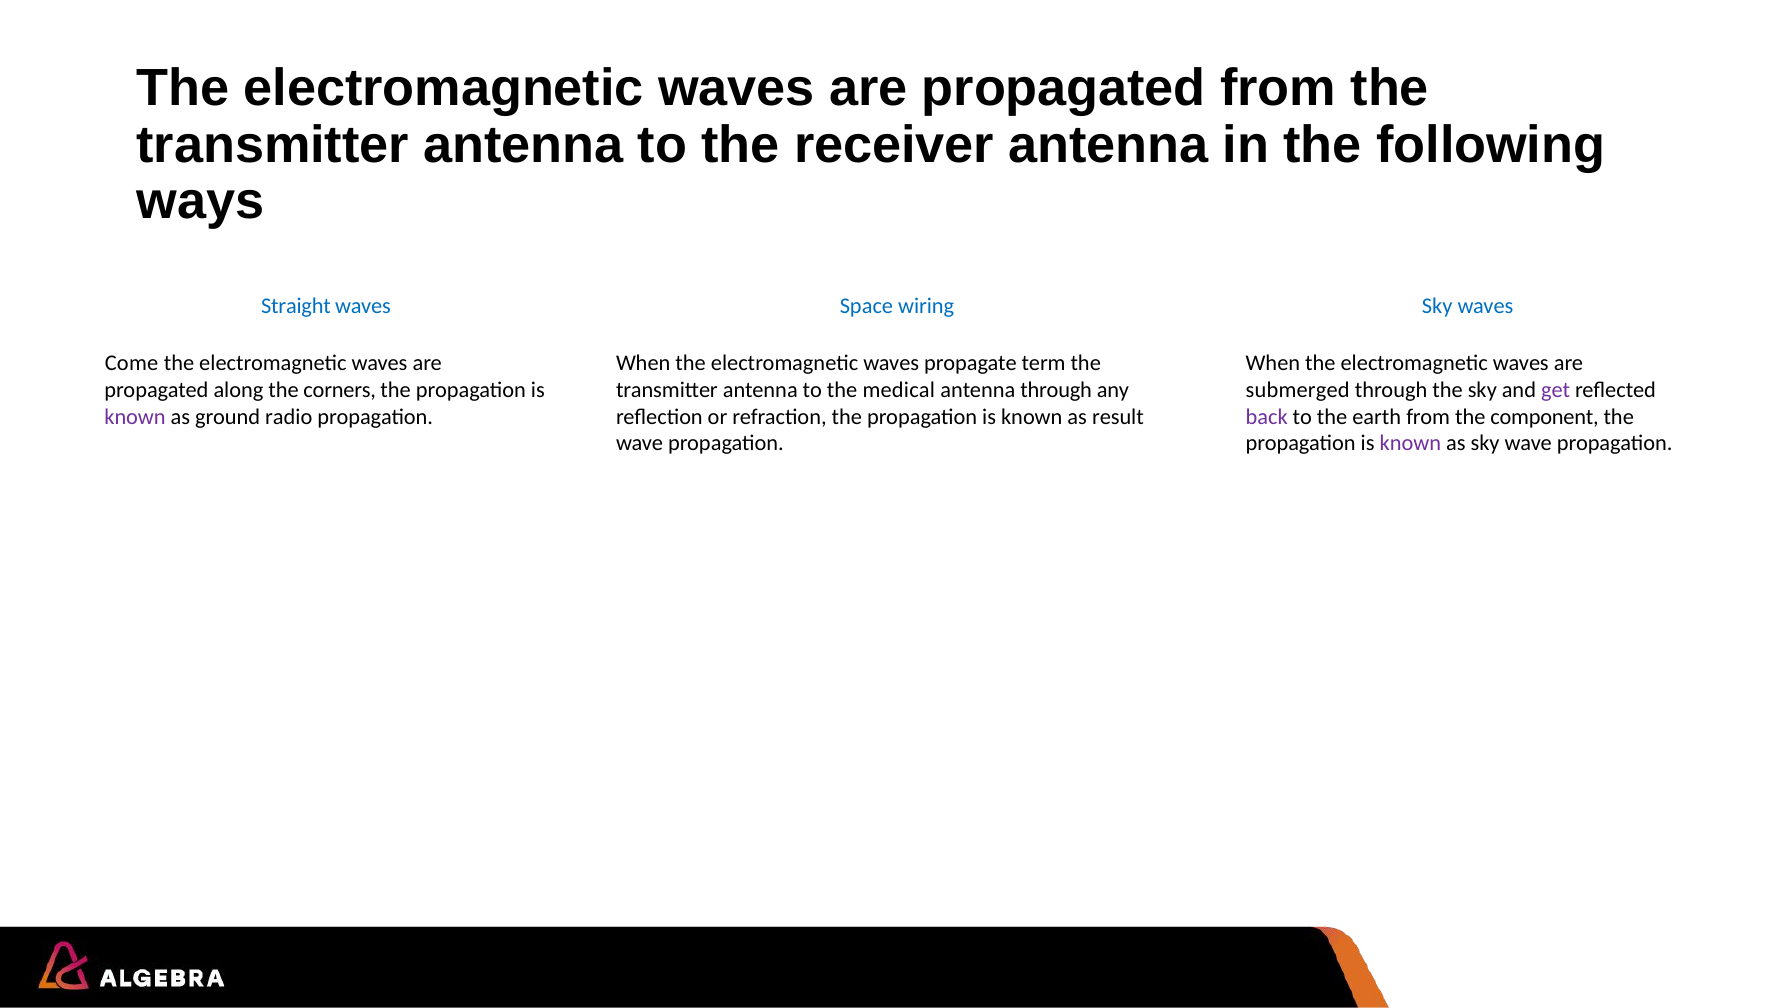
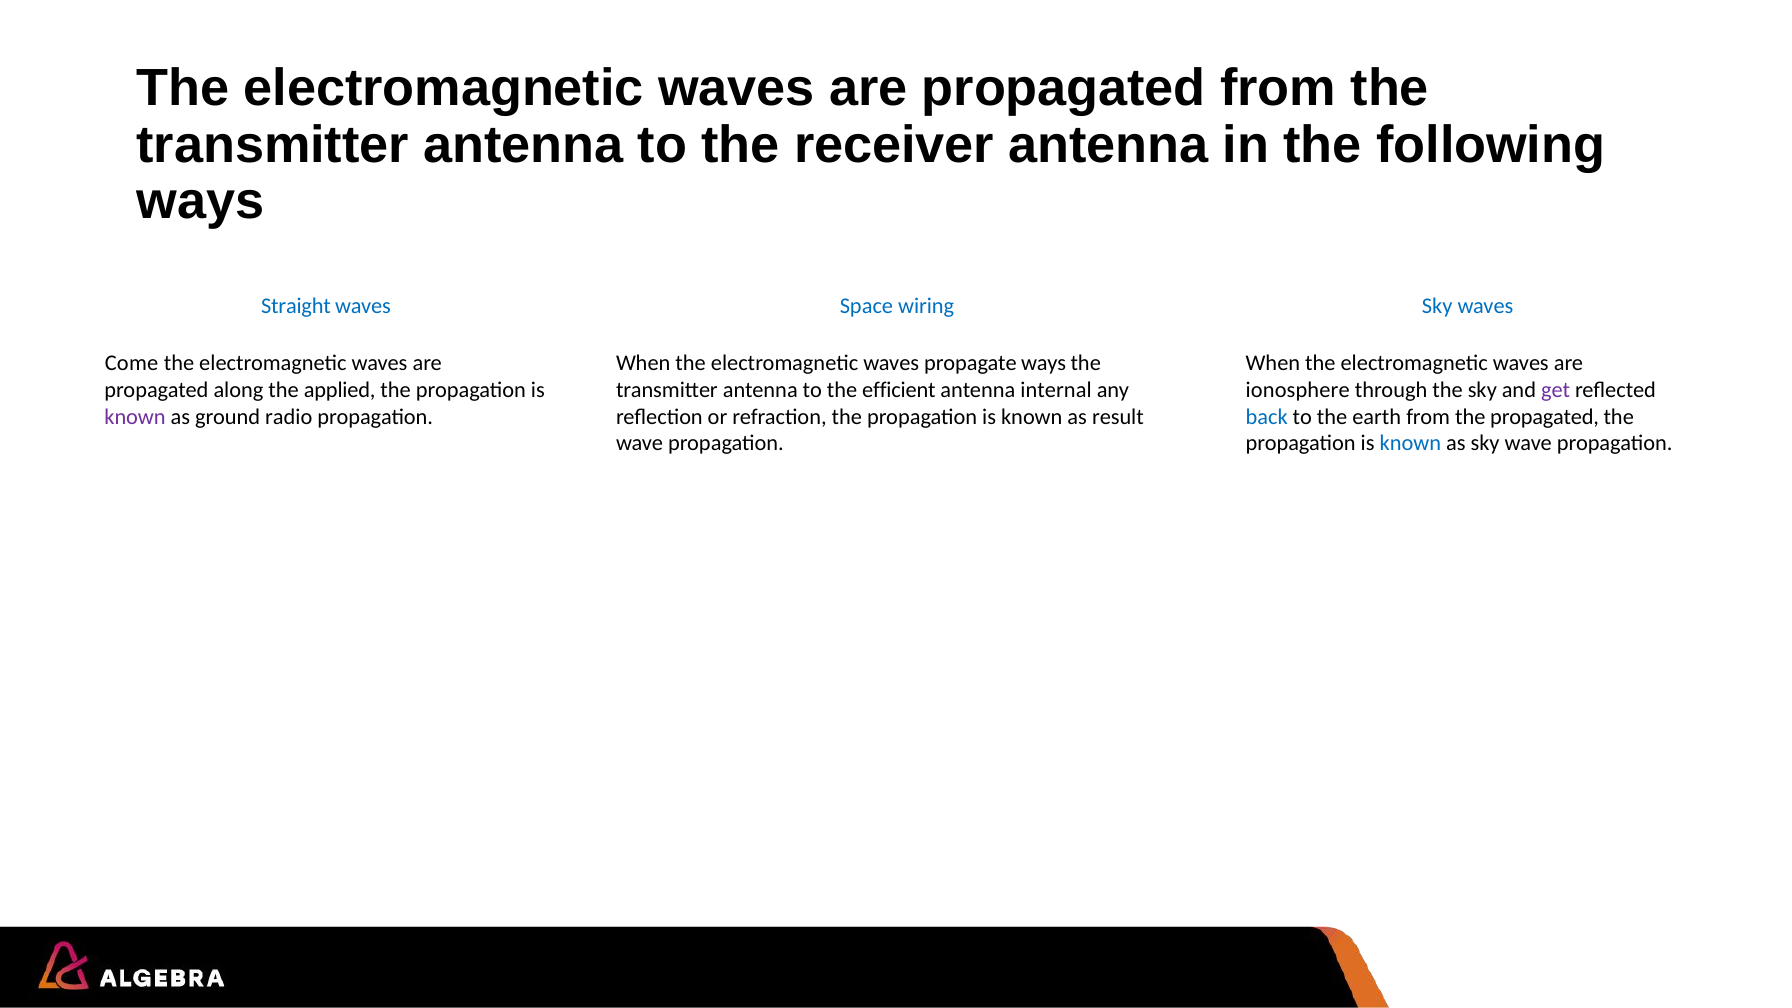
propagate term: term -> ways
corners: corners -> applied
medical: medical -> efficient
antenna through: through -> internal
submerged: submerged -> ionosphere
back colour: purple -> blue
the component: component -> propagated
known at (1410, 444) colour: purple -> blue
